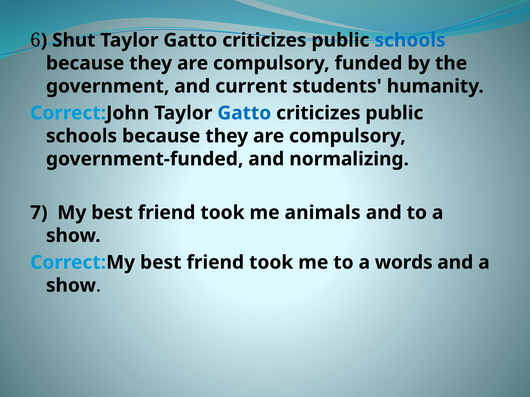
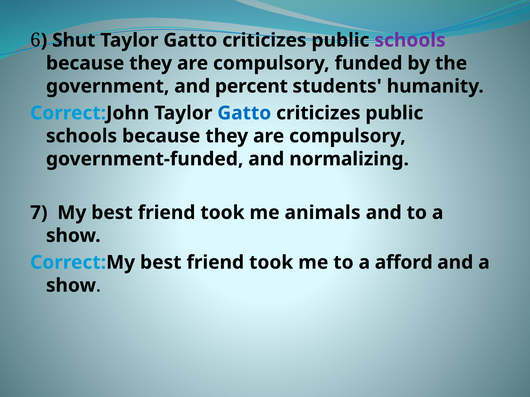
schools at (410, 40) colour: blue -> purple
current: current -> percent
words: words -> afford
